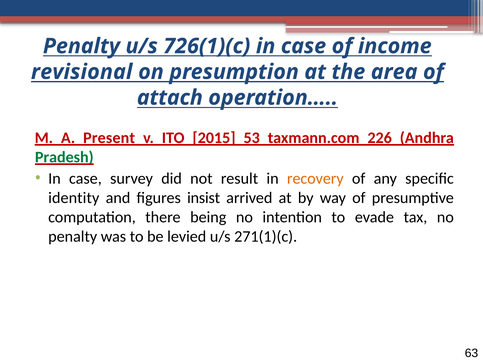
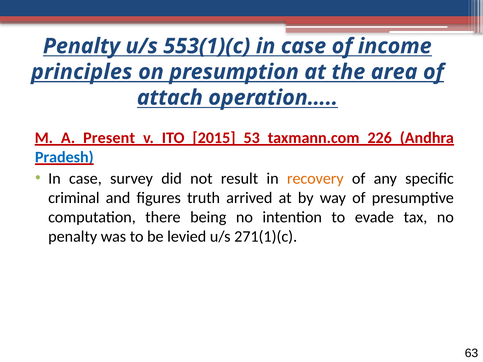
726(1)(c: 726(1)(c -> 553(1)(c
revisional: revisional -> principles
Pradesh colour: green -> blue
identity: identity -> criminal
insist: insist -> truth
